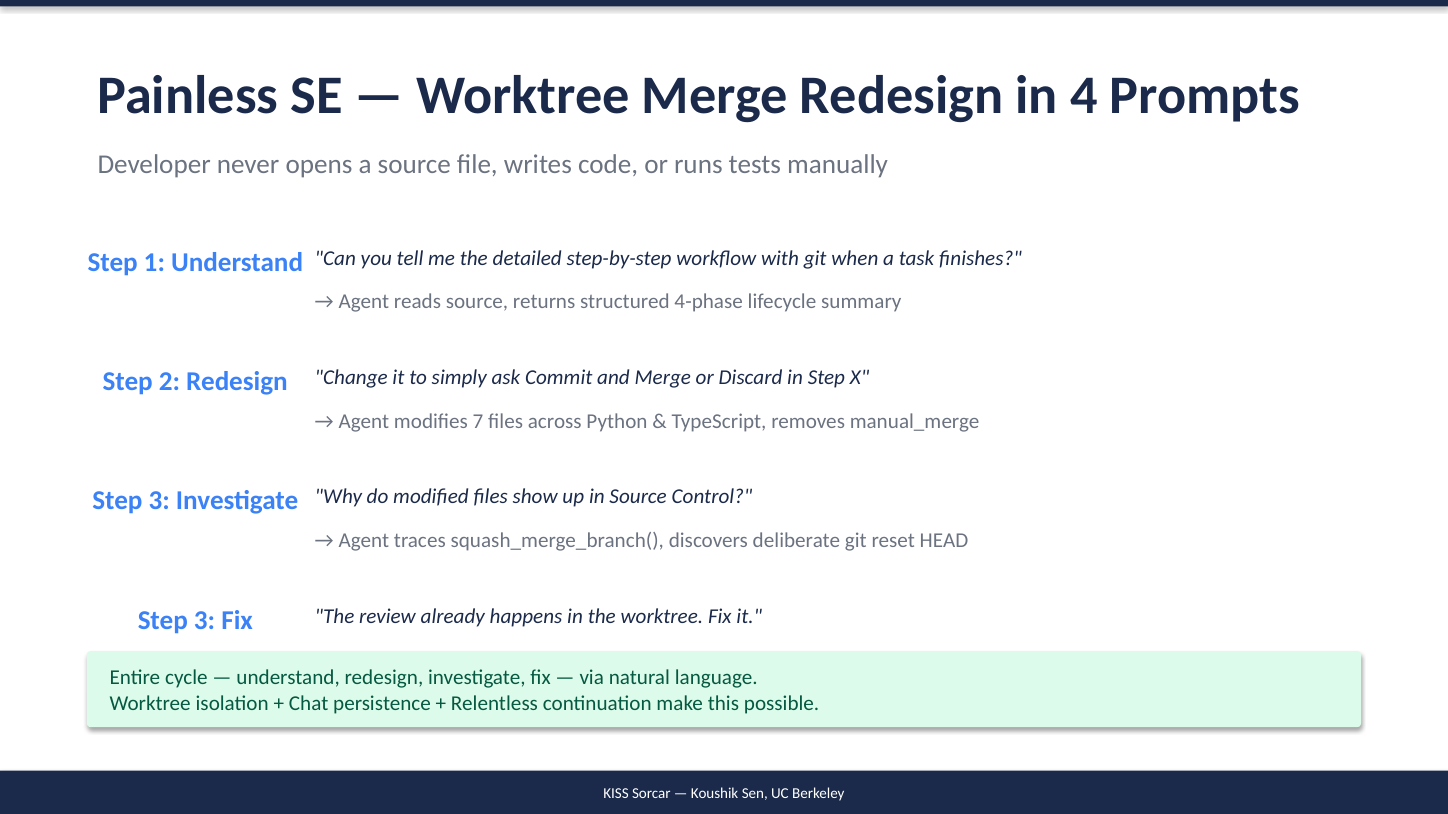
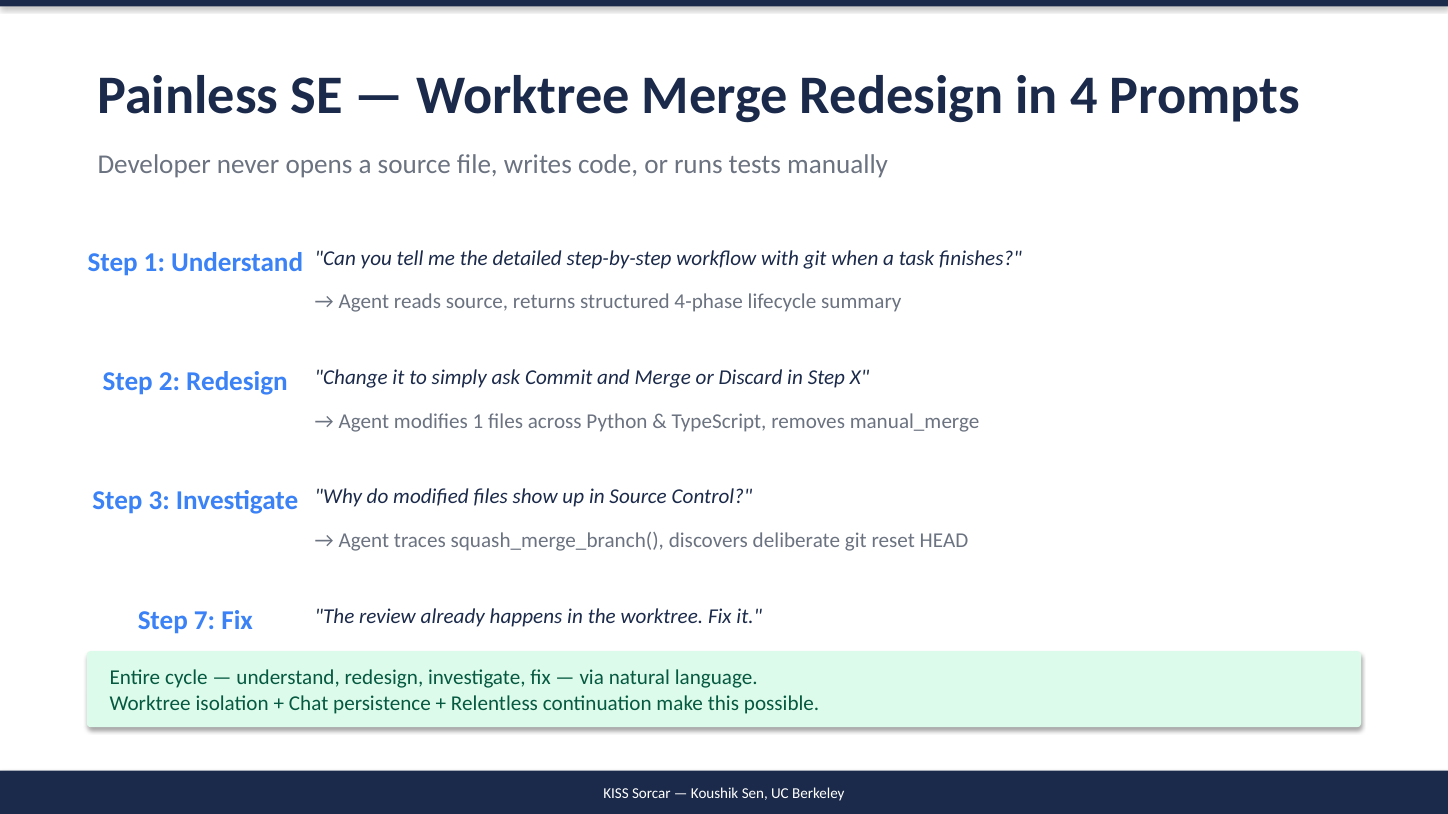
modifies 7: 7 -> 1
3 at (205, 621): 3 -> 7
